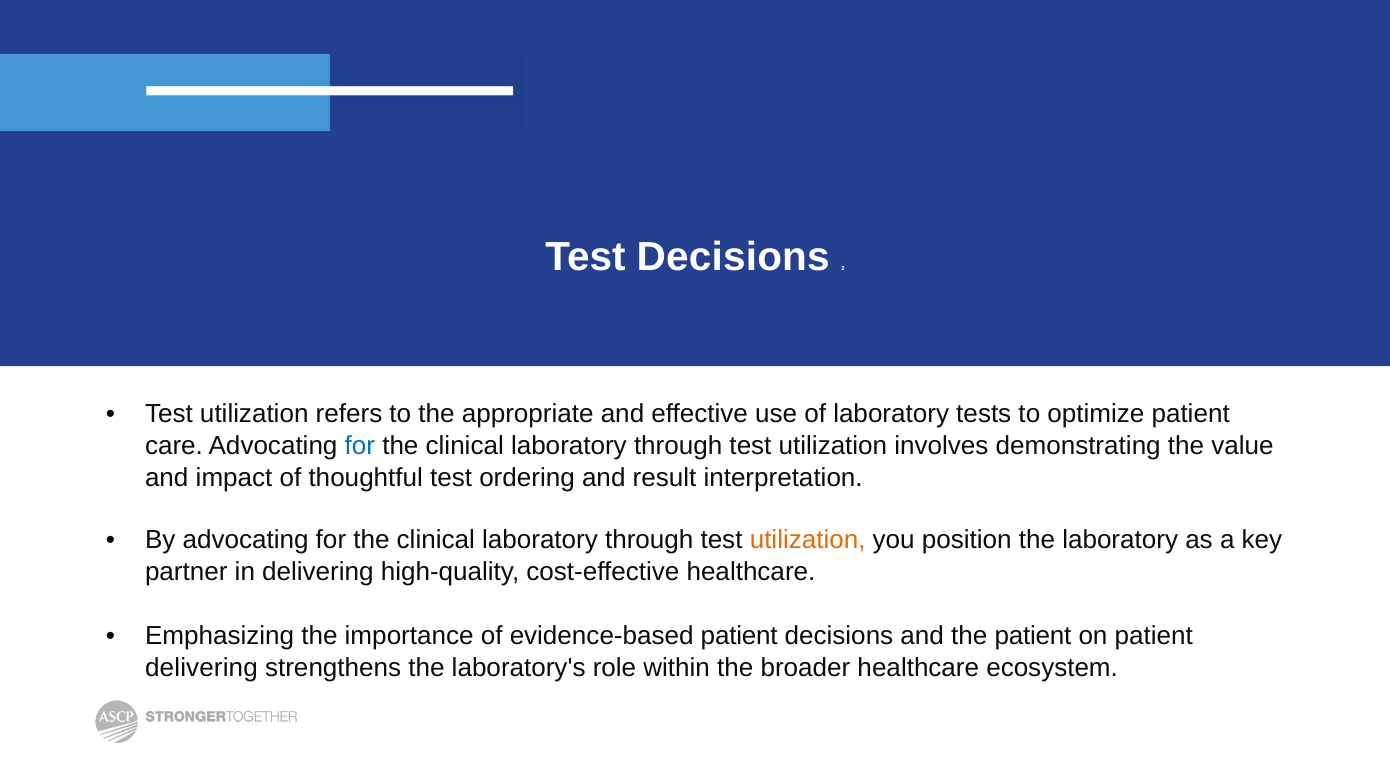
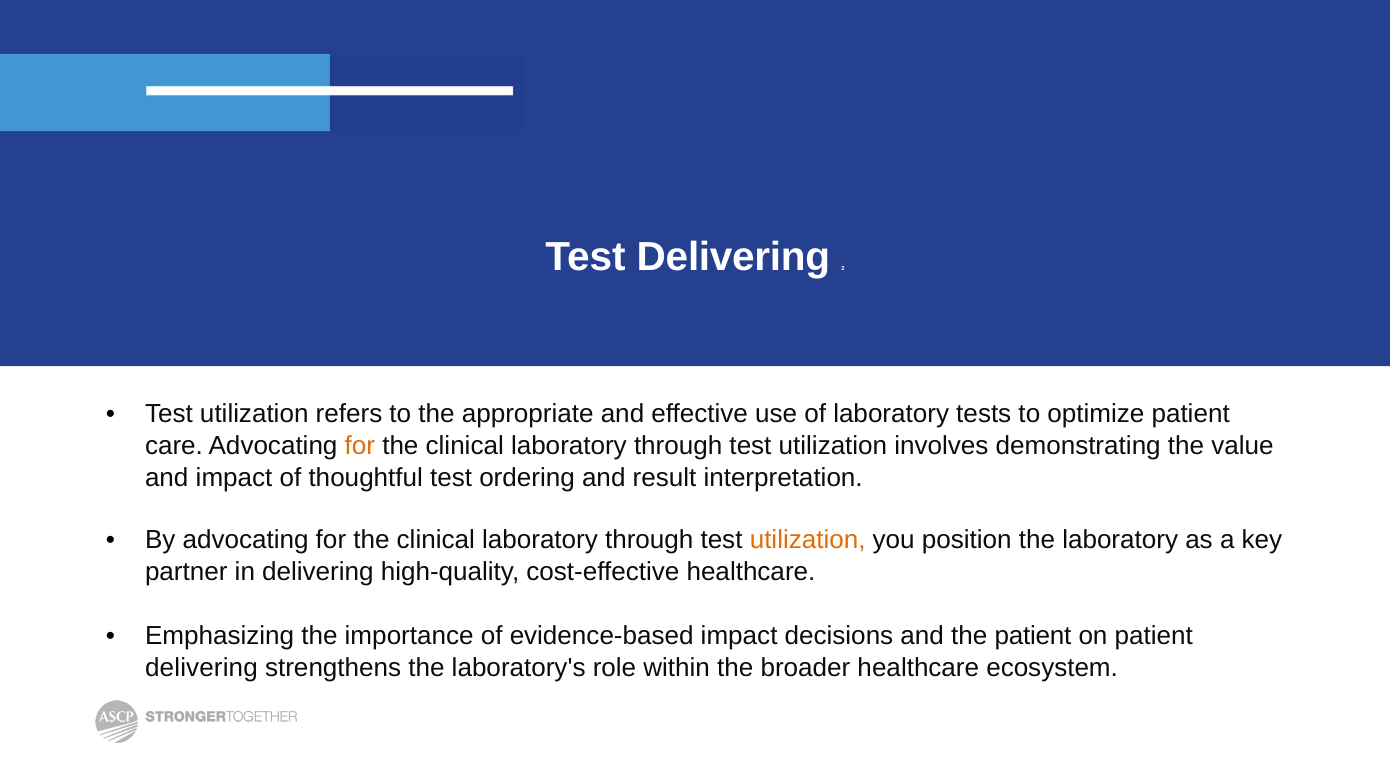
Test Decisions: Decisions -> Delivering
for at (360, 446) colour: blue -> orange
evidence-based patient: patient -> impact
